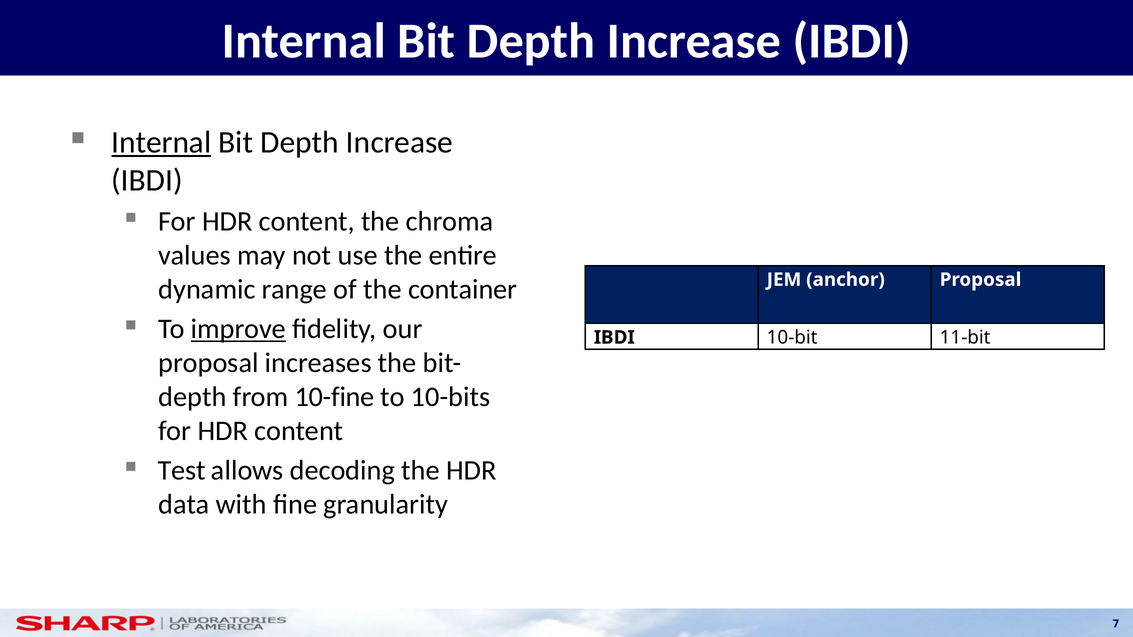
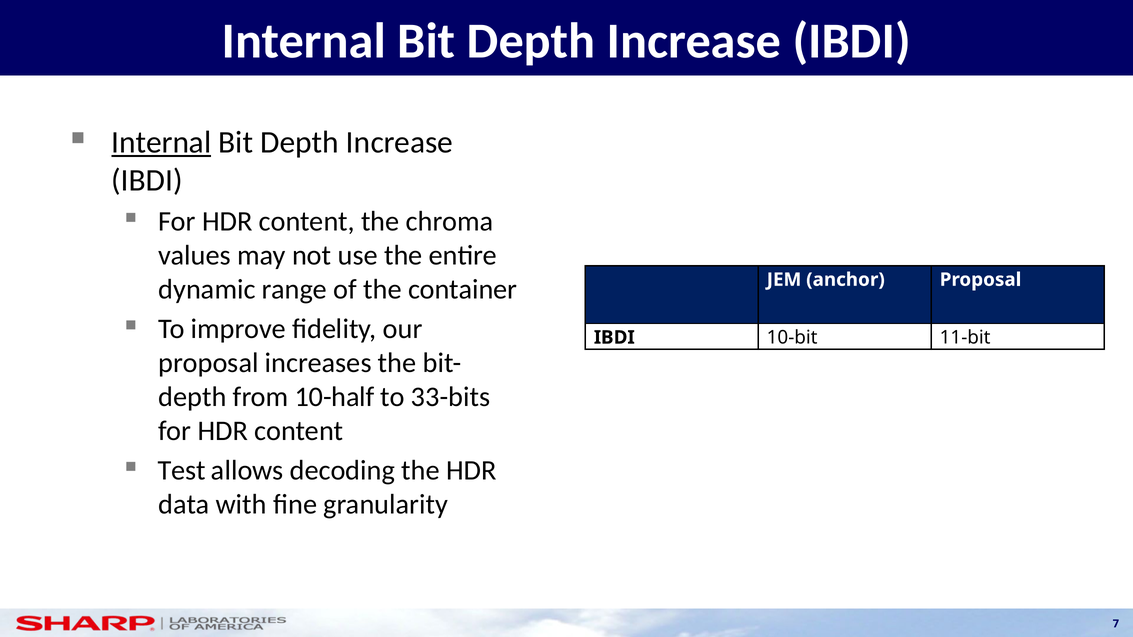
improve underline: present -> none
10-fine: 10-fine -> 10-half
10-bits: 10-bits -> 33-bits
